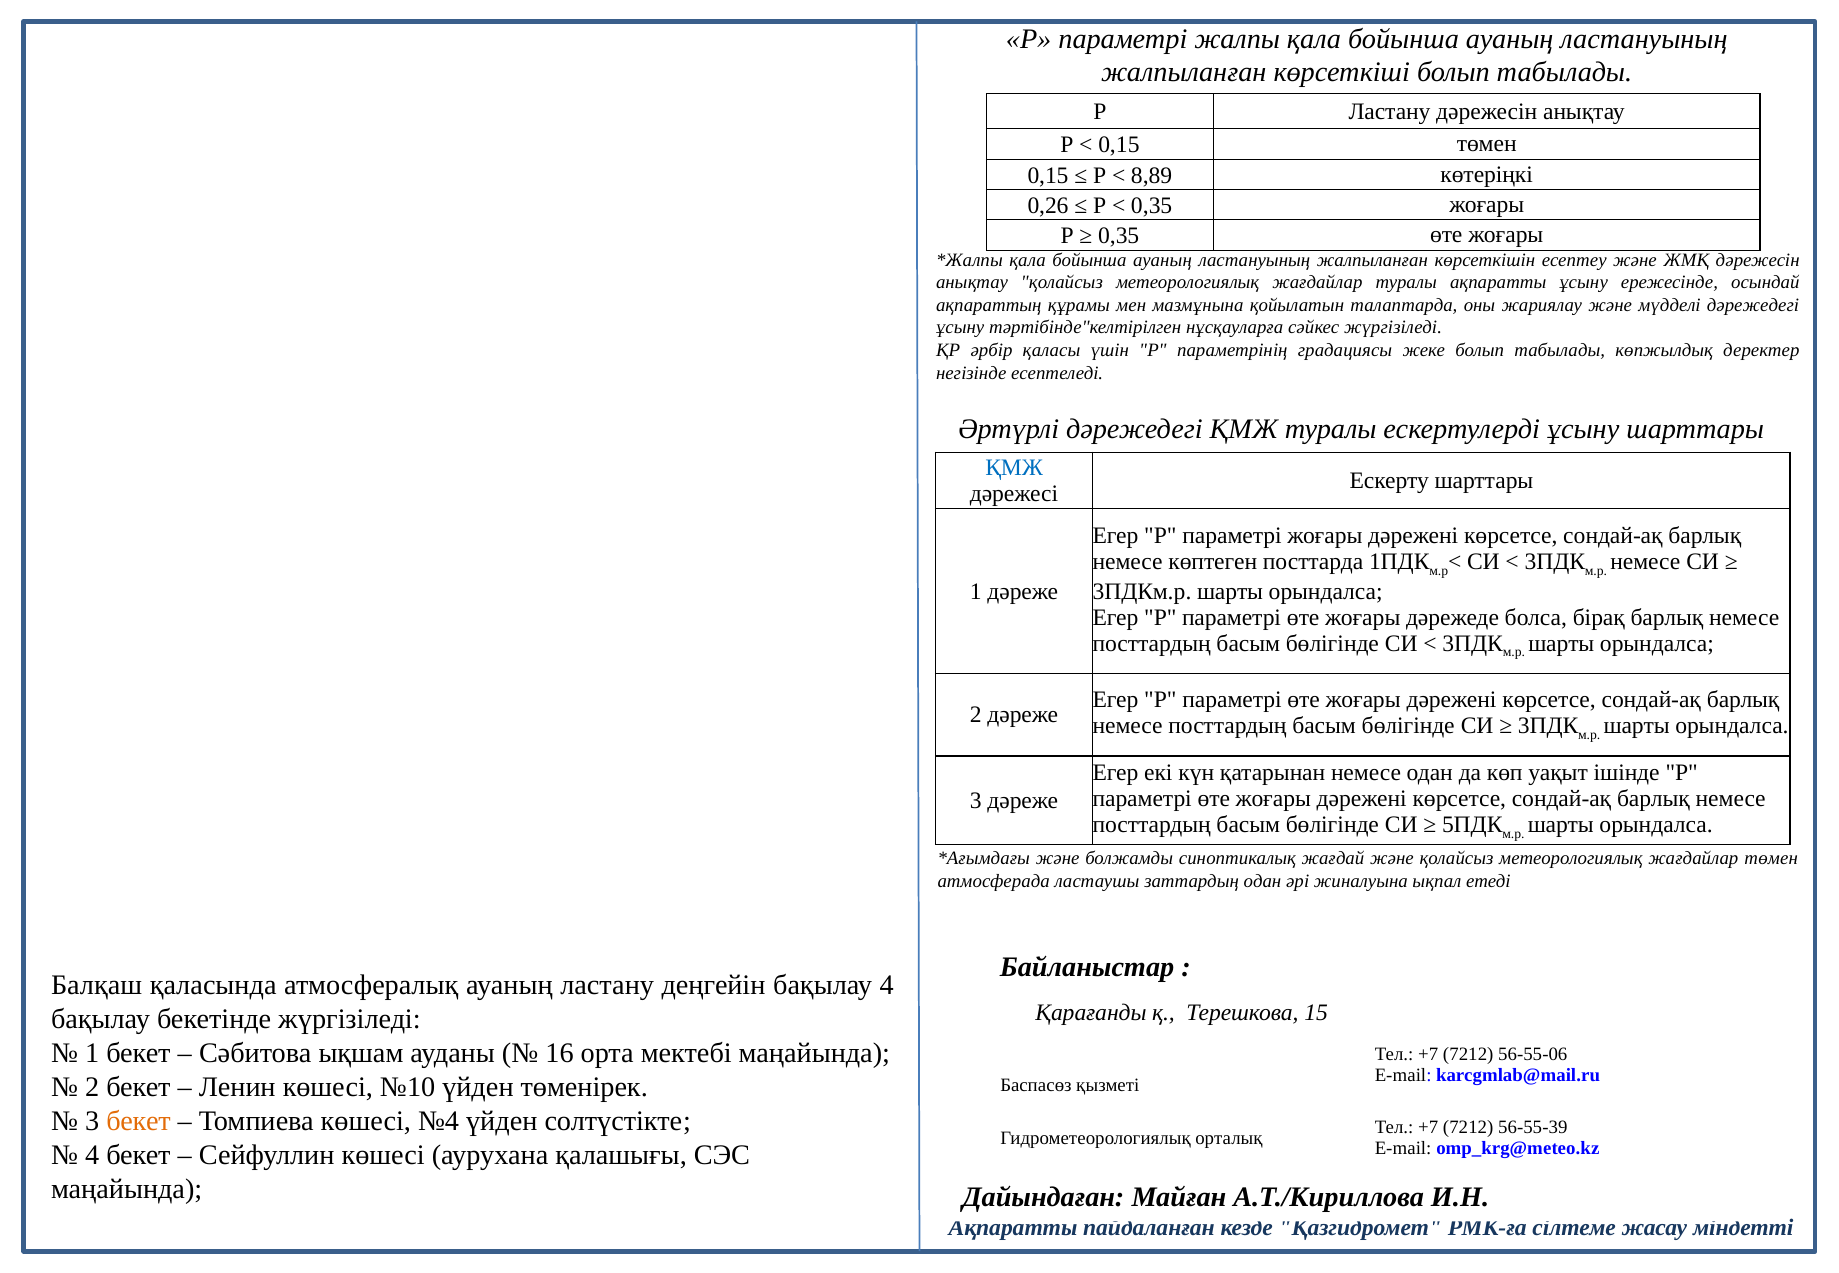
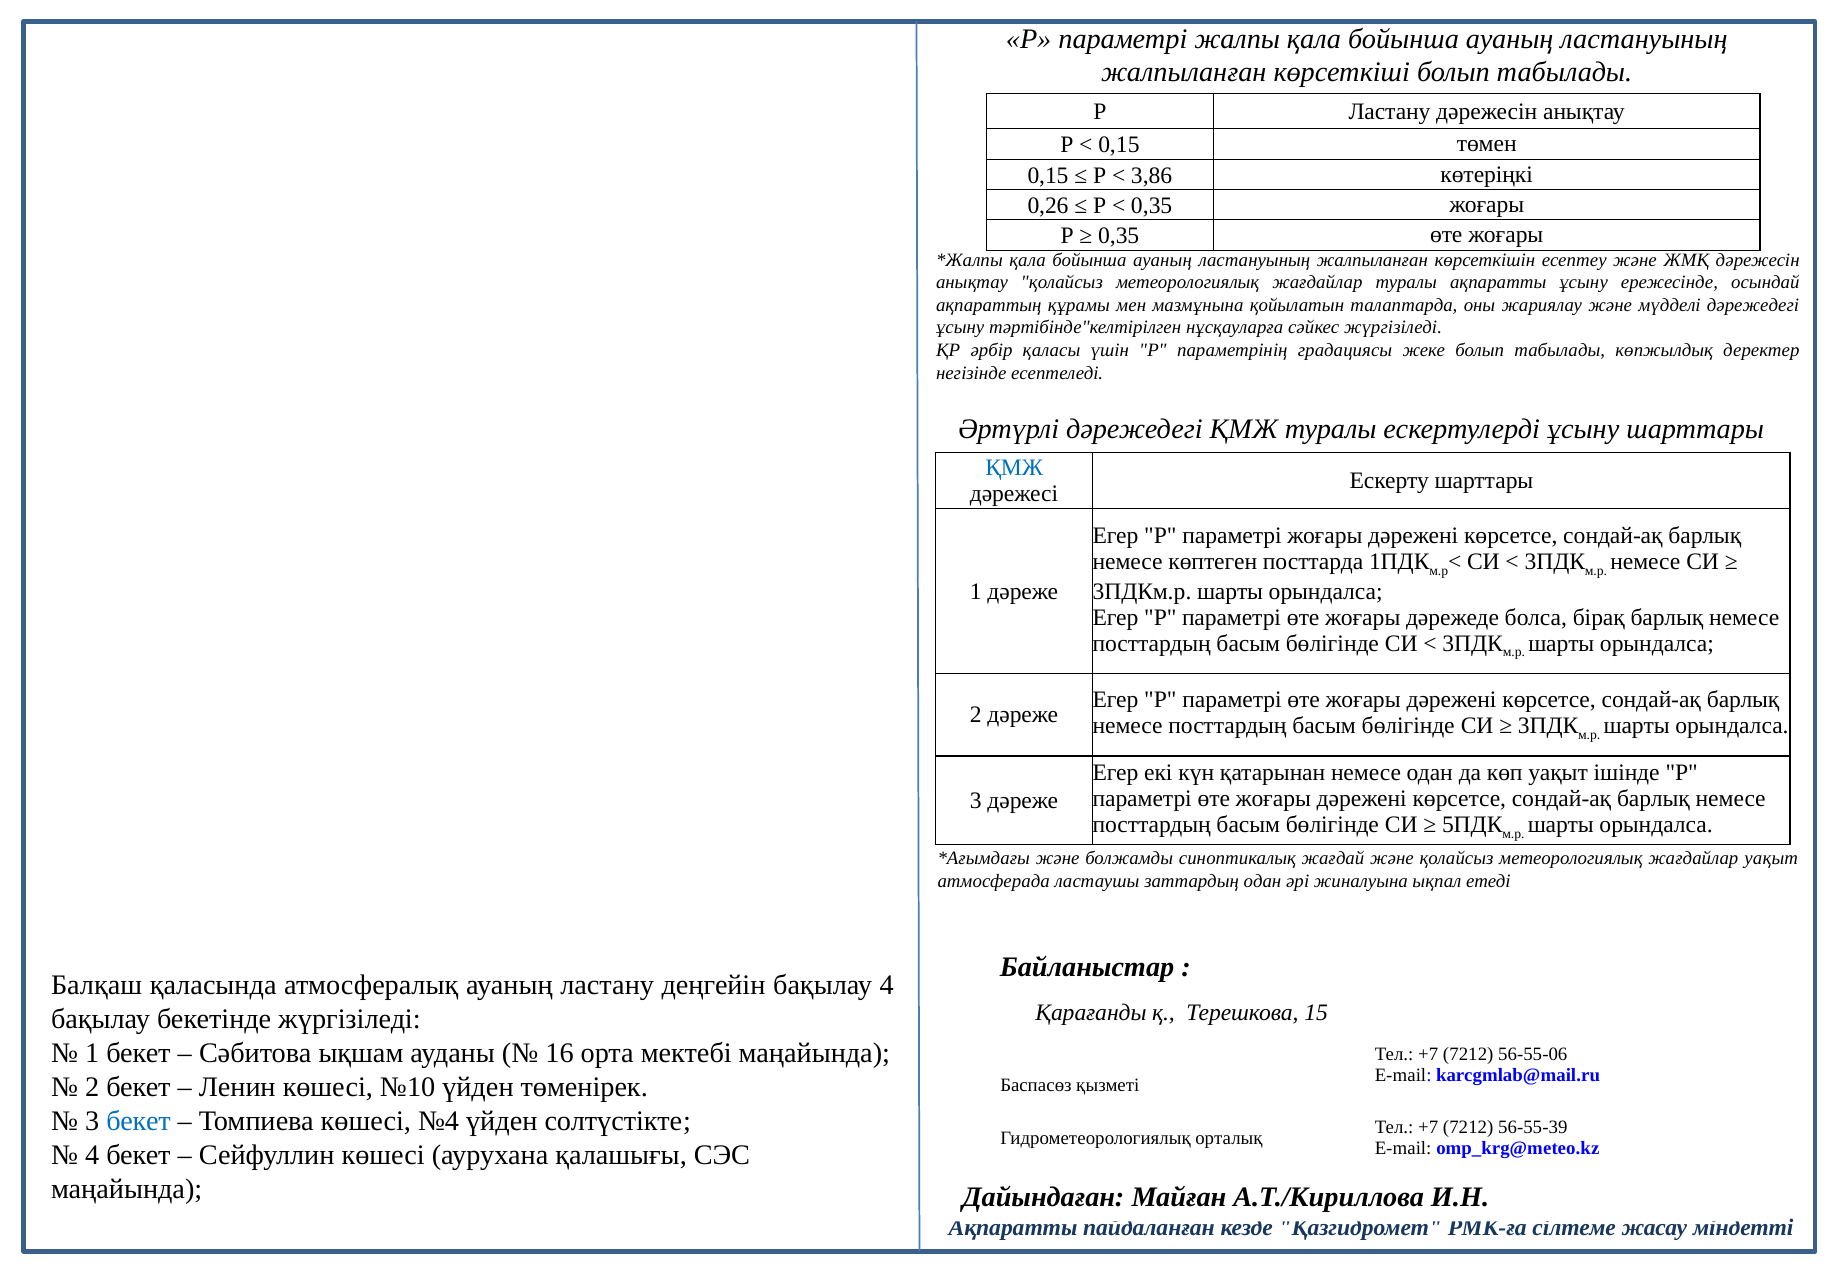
8,89: 8,89 -> 3,86
жағдайлар төмен: төмен -> уақыт
бекет at (139, 1122) colour: orange -> blue
